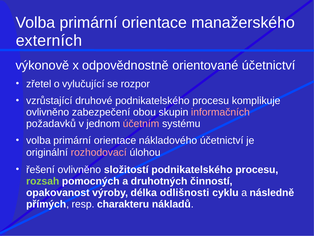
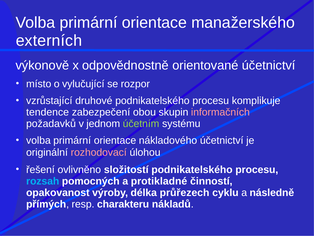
zřetel: zřetel -> místo
ovlivněno at (48, 112): ovlivněno -> tendence
účetním colour: pink -> light green
rozsah colour: light green -> light blue
druhotných: druhotných -> protikladné
odlišnosti: odlišnosti -> průřezech
